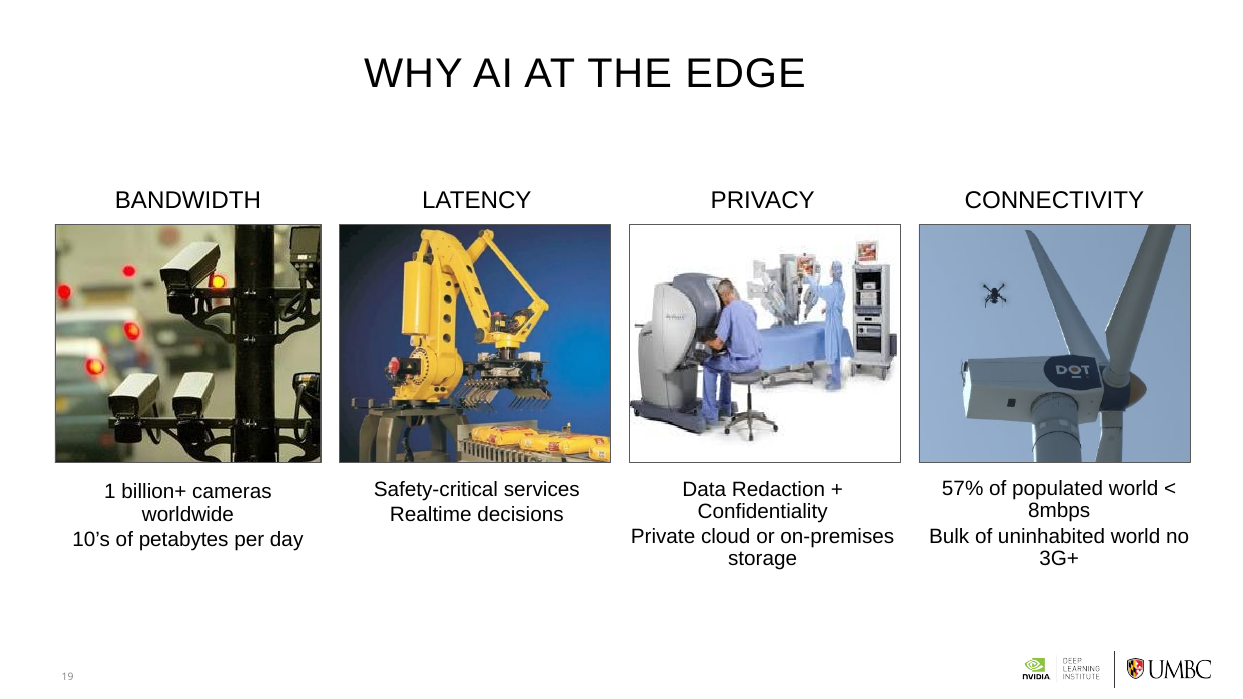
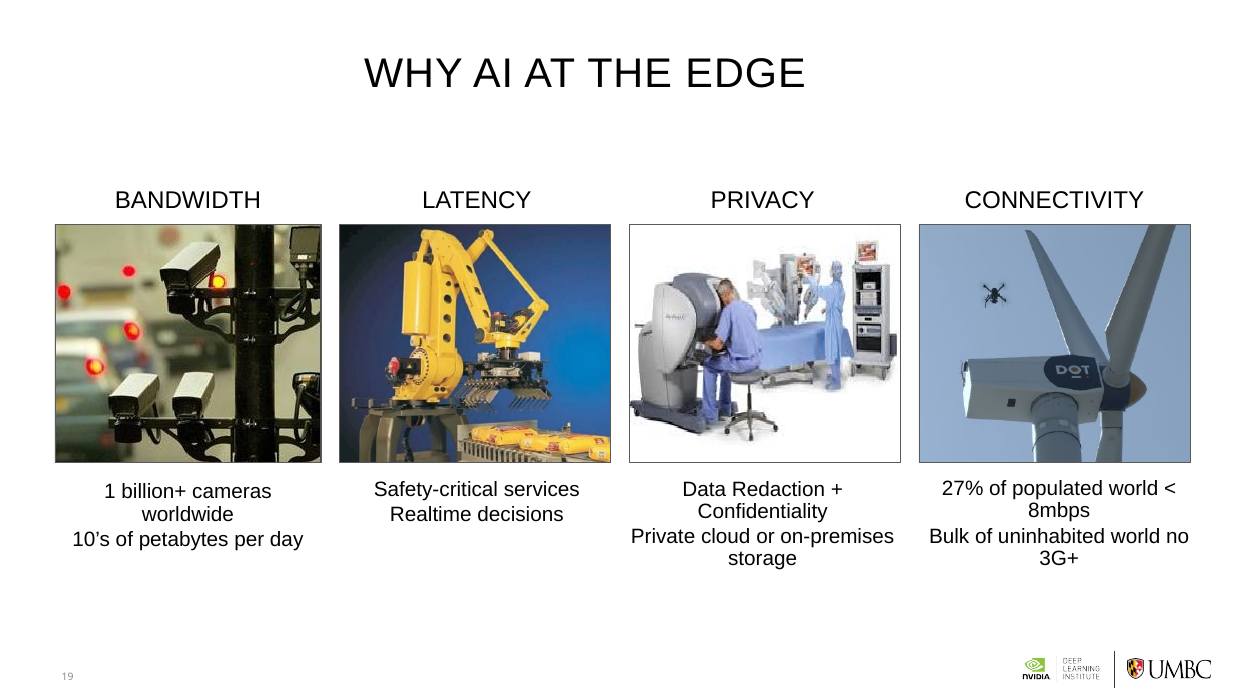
57%: 57% -> 27%
